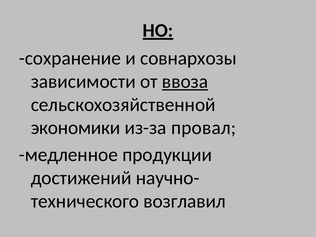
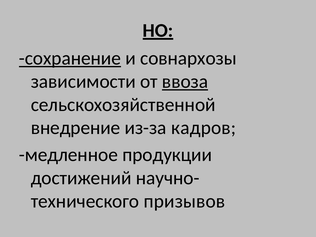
сохранение underline: none -> present
экономики: экономики -> внедрение
провал: провал -> кадров
возглавил: возглавил -> призывов
